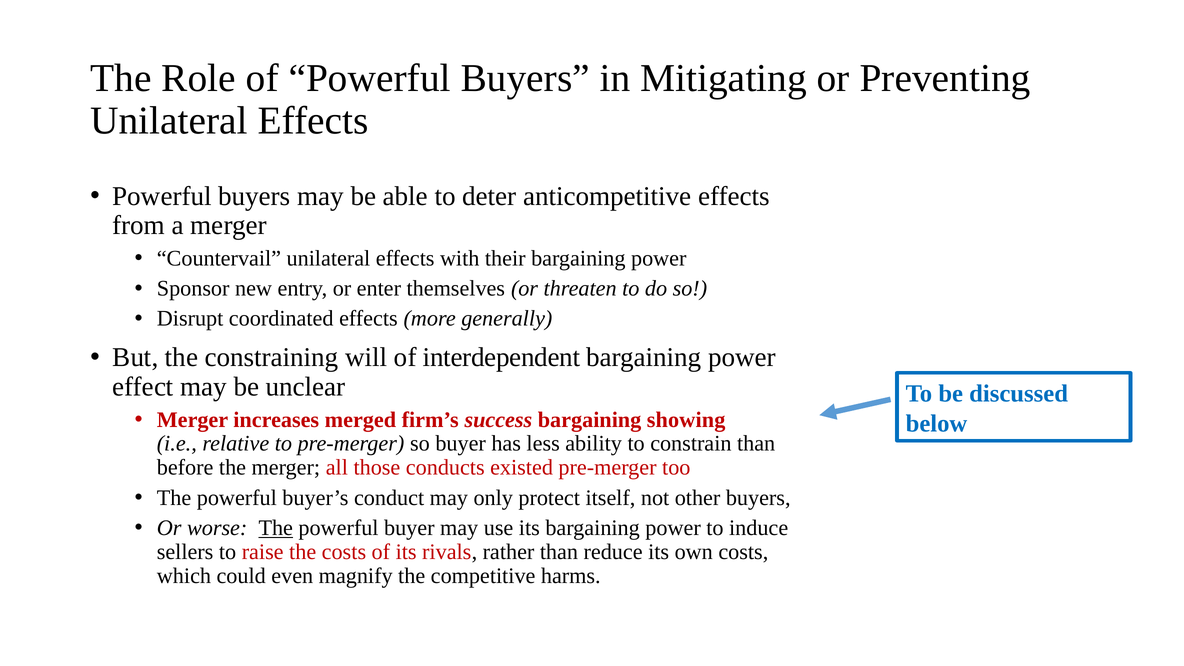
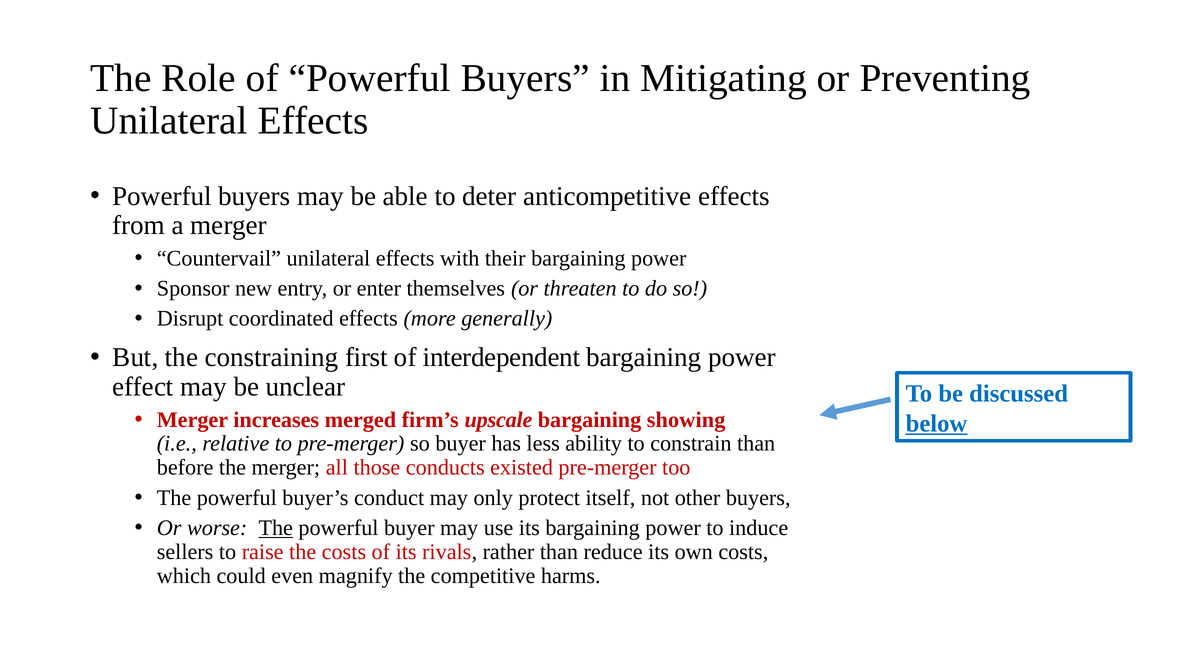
will: will -> first
success: success -> upscale
below underline: none -> present
